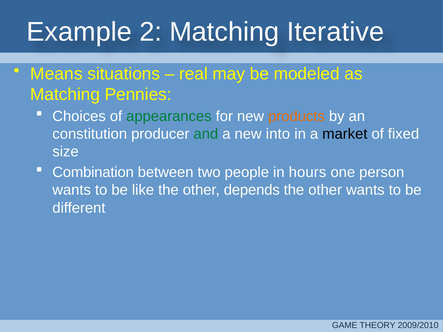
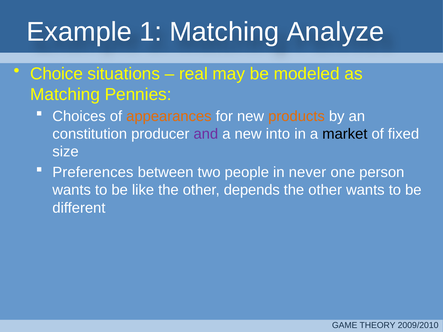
2: 2 -> 1
Iterative: Iterative -> Analyze
Means: Means -> Choice
appearances colour: green -> orange
and colour: green -> purple
Combination: Combination -> Preferences
hours: hours -> never
